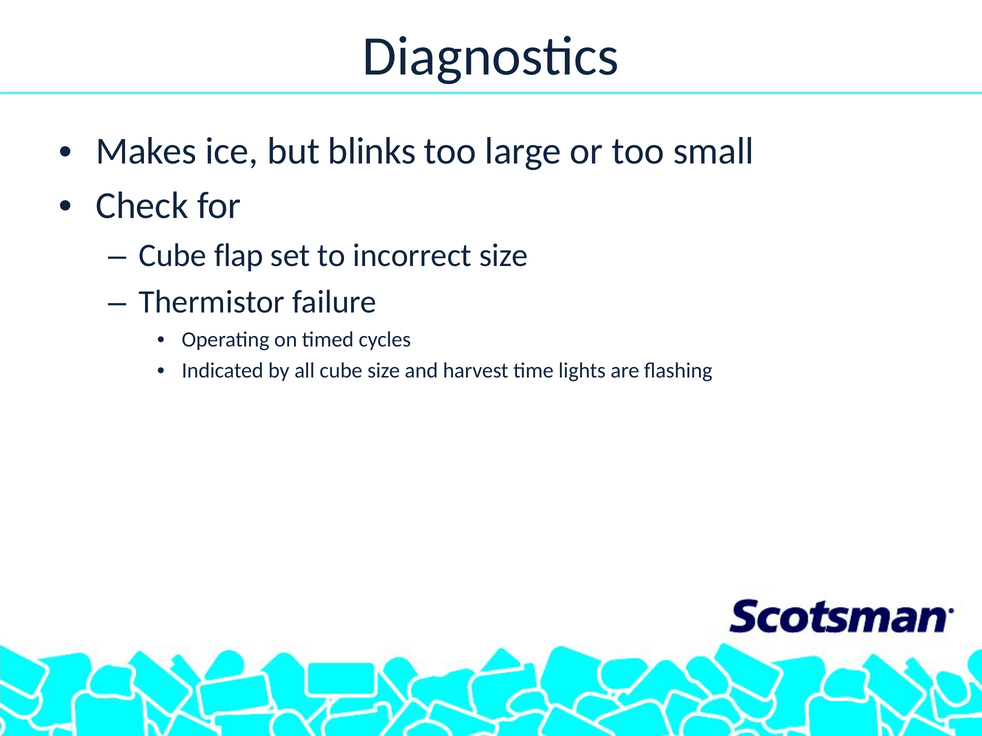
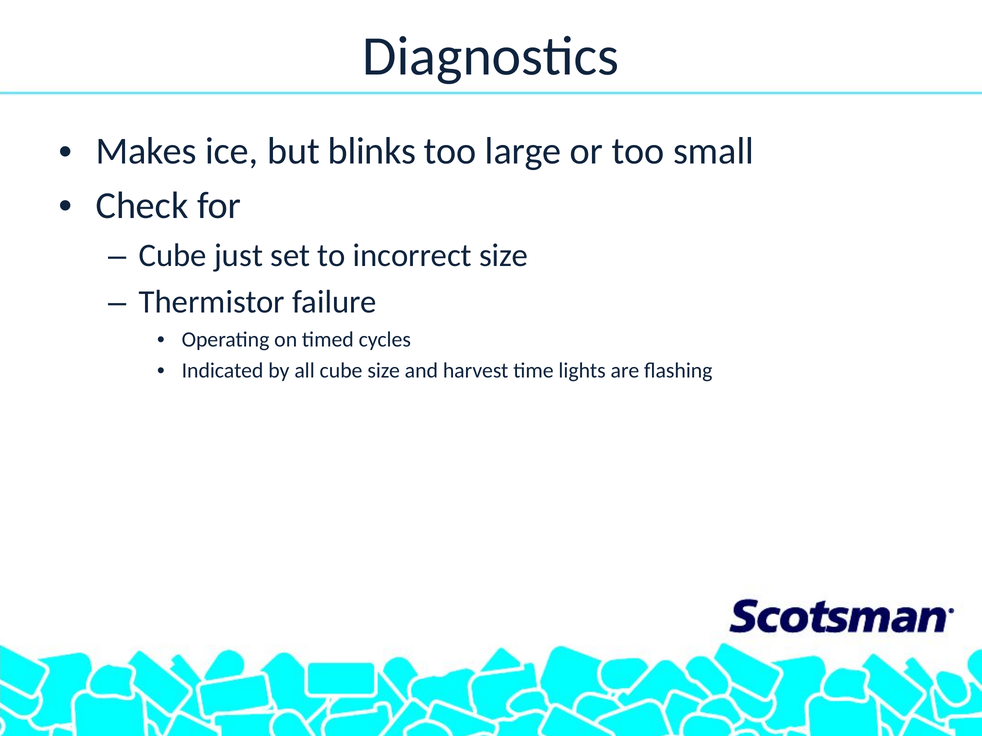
flap: flap -> just
